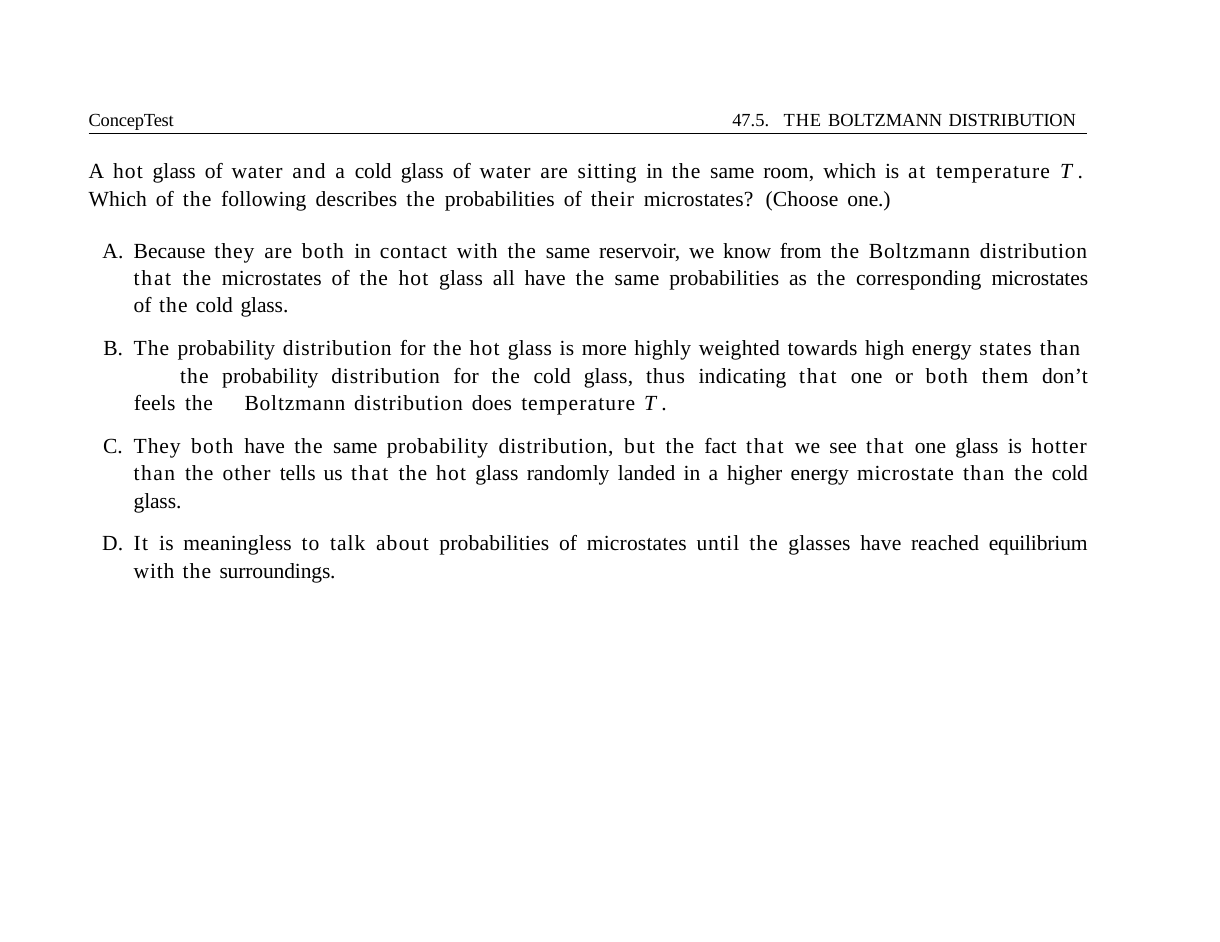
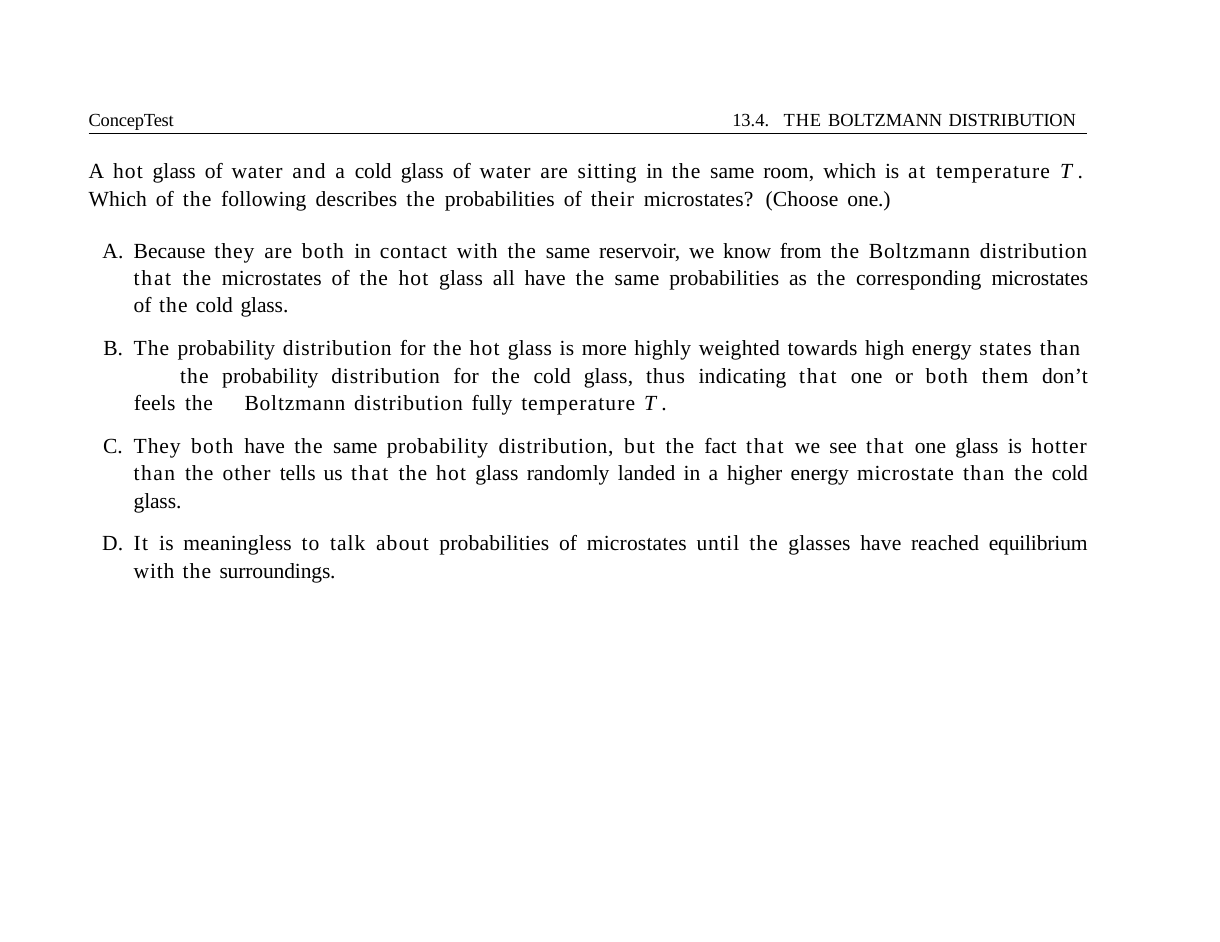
47.5: 47.5 -> 13.4
does: does -> fully
